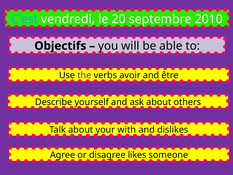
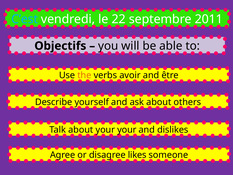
20: 20 -> 22
2010: 2010 -> 2011
the colour: purple -> orange
your with: with -> your
